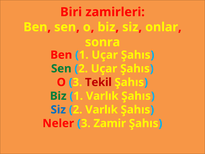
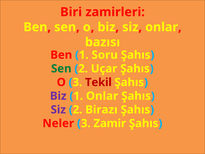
sonra: sonra -> bazısı
1 Uçar: Uçar -> Soru
Biz at (58, 96) colour: green -> purple
1 Varlık: Varlık -> Onlar
Siz at (58, 110) colour: blue -> purple
2 Varlık: Varlık -> Birazı
